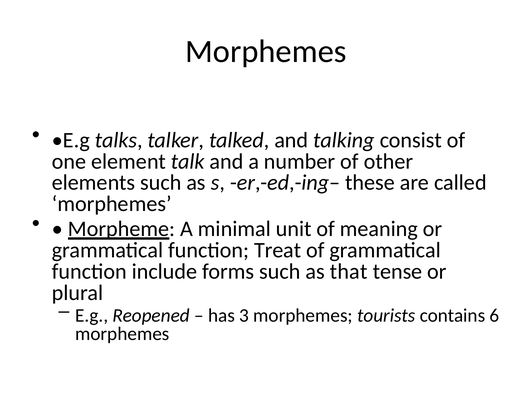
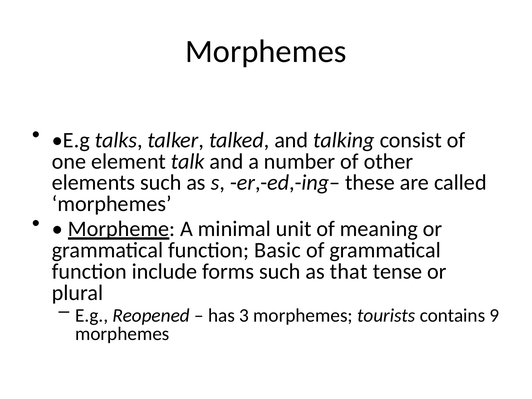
Treat: Treat -> Basic
6: 6 -> 9
